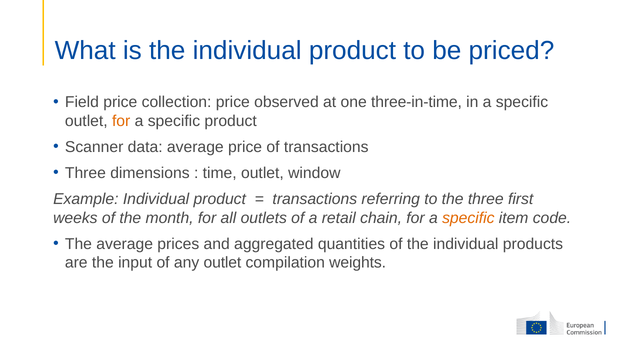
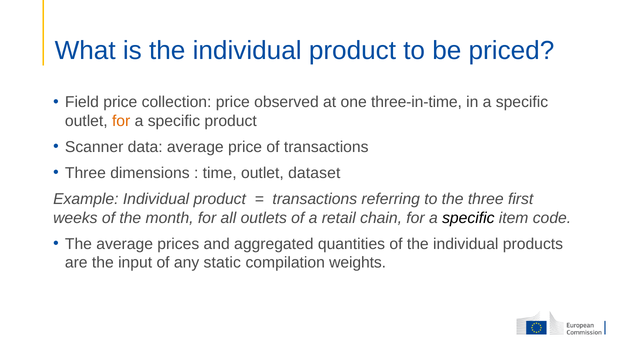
window: window -> dataset
specific at (468, 218) colour: orange -> black
any outlet: outlet -> static
